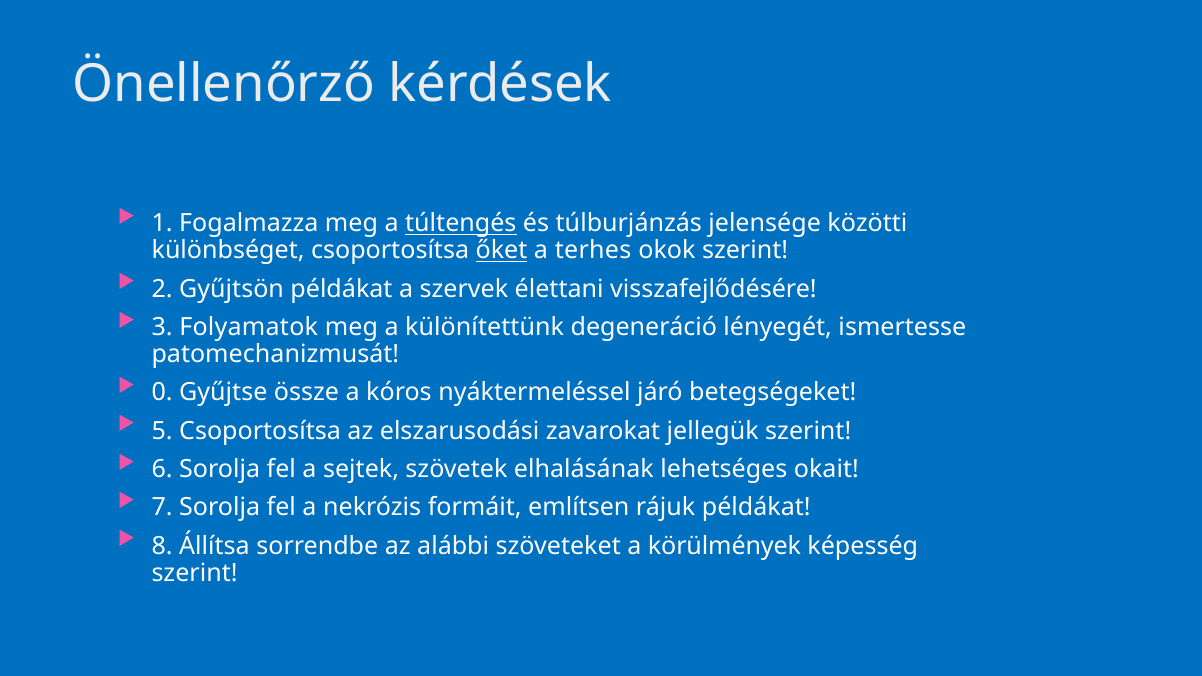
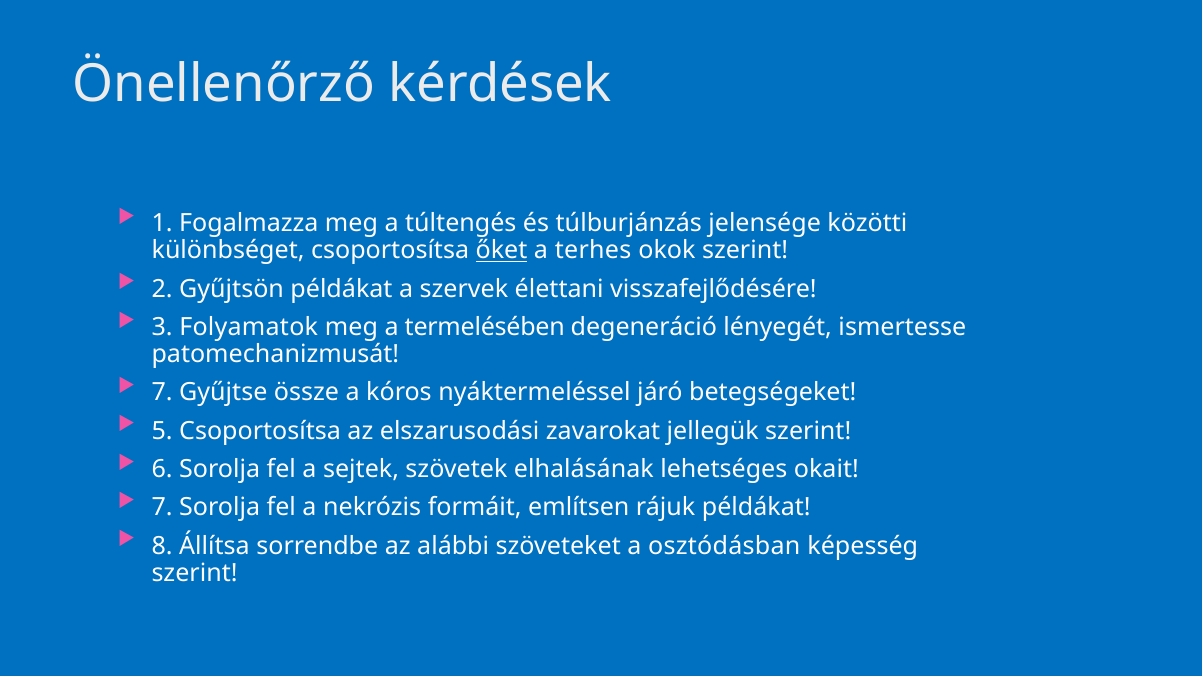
túltengés underline: present -> none
különítettünk: különítettünk -> termelésében
0 at (162, 393): 0 -> 7
körülmények: körülmények -> osztódásban
